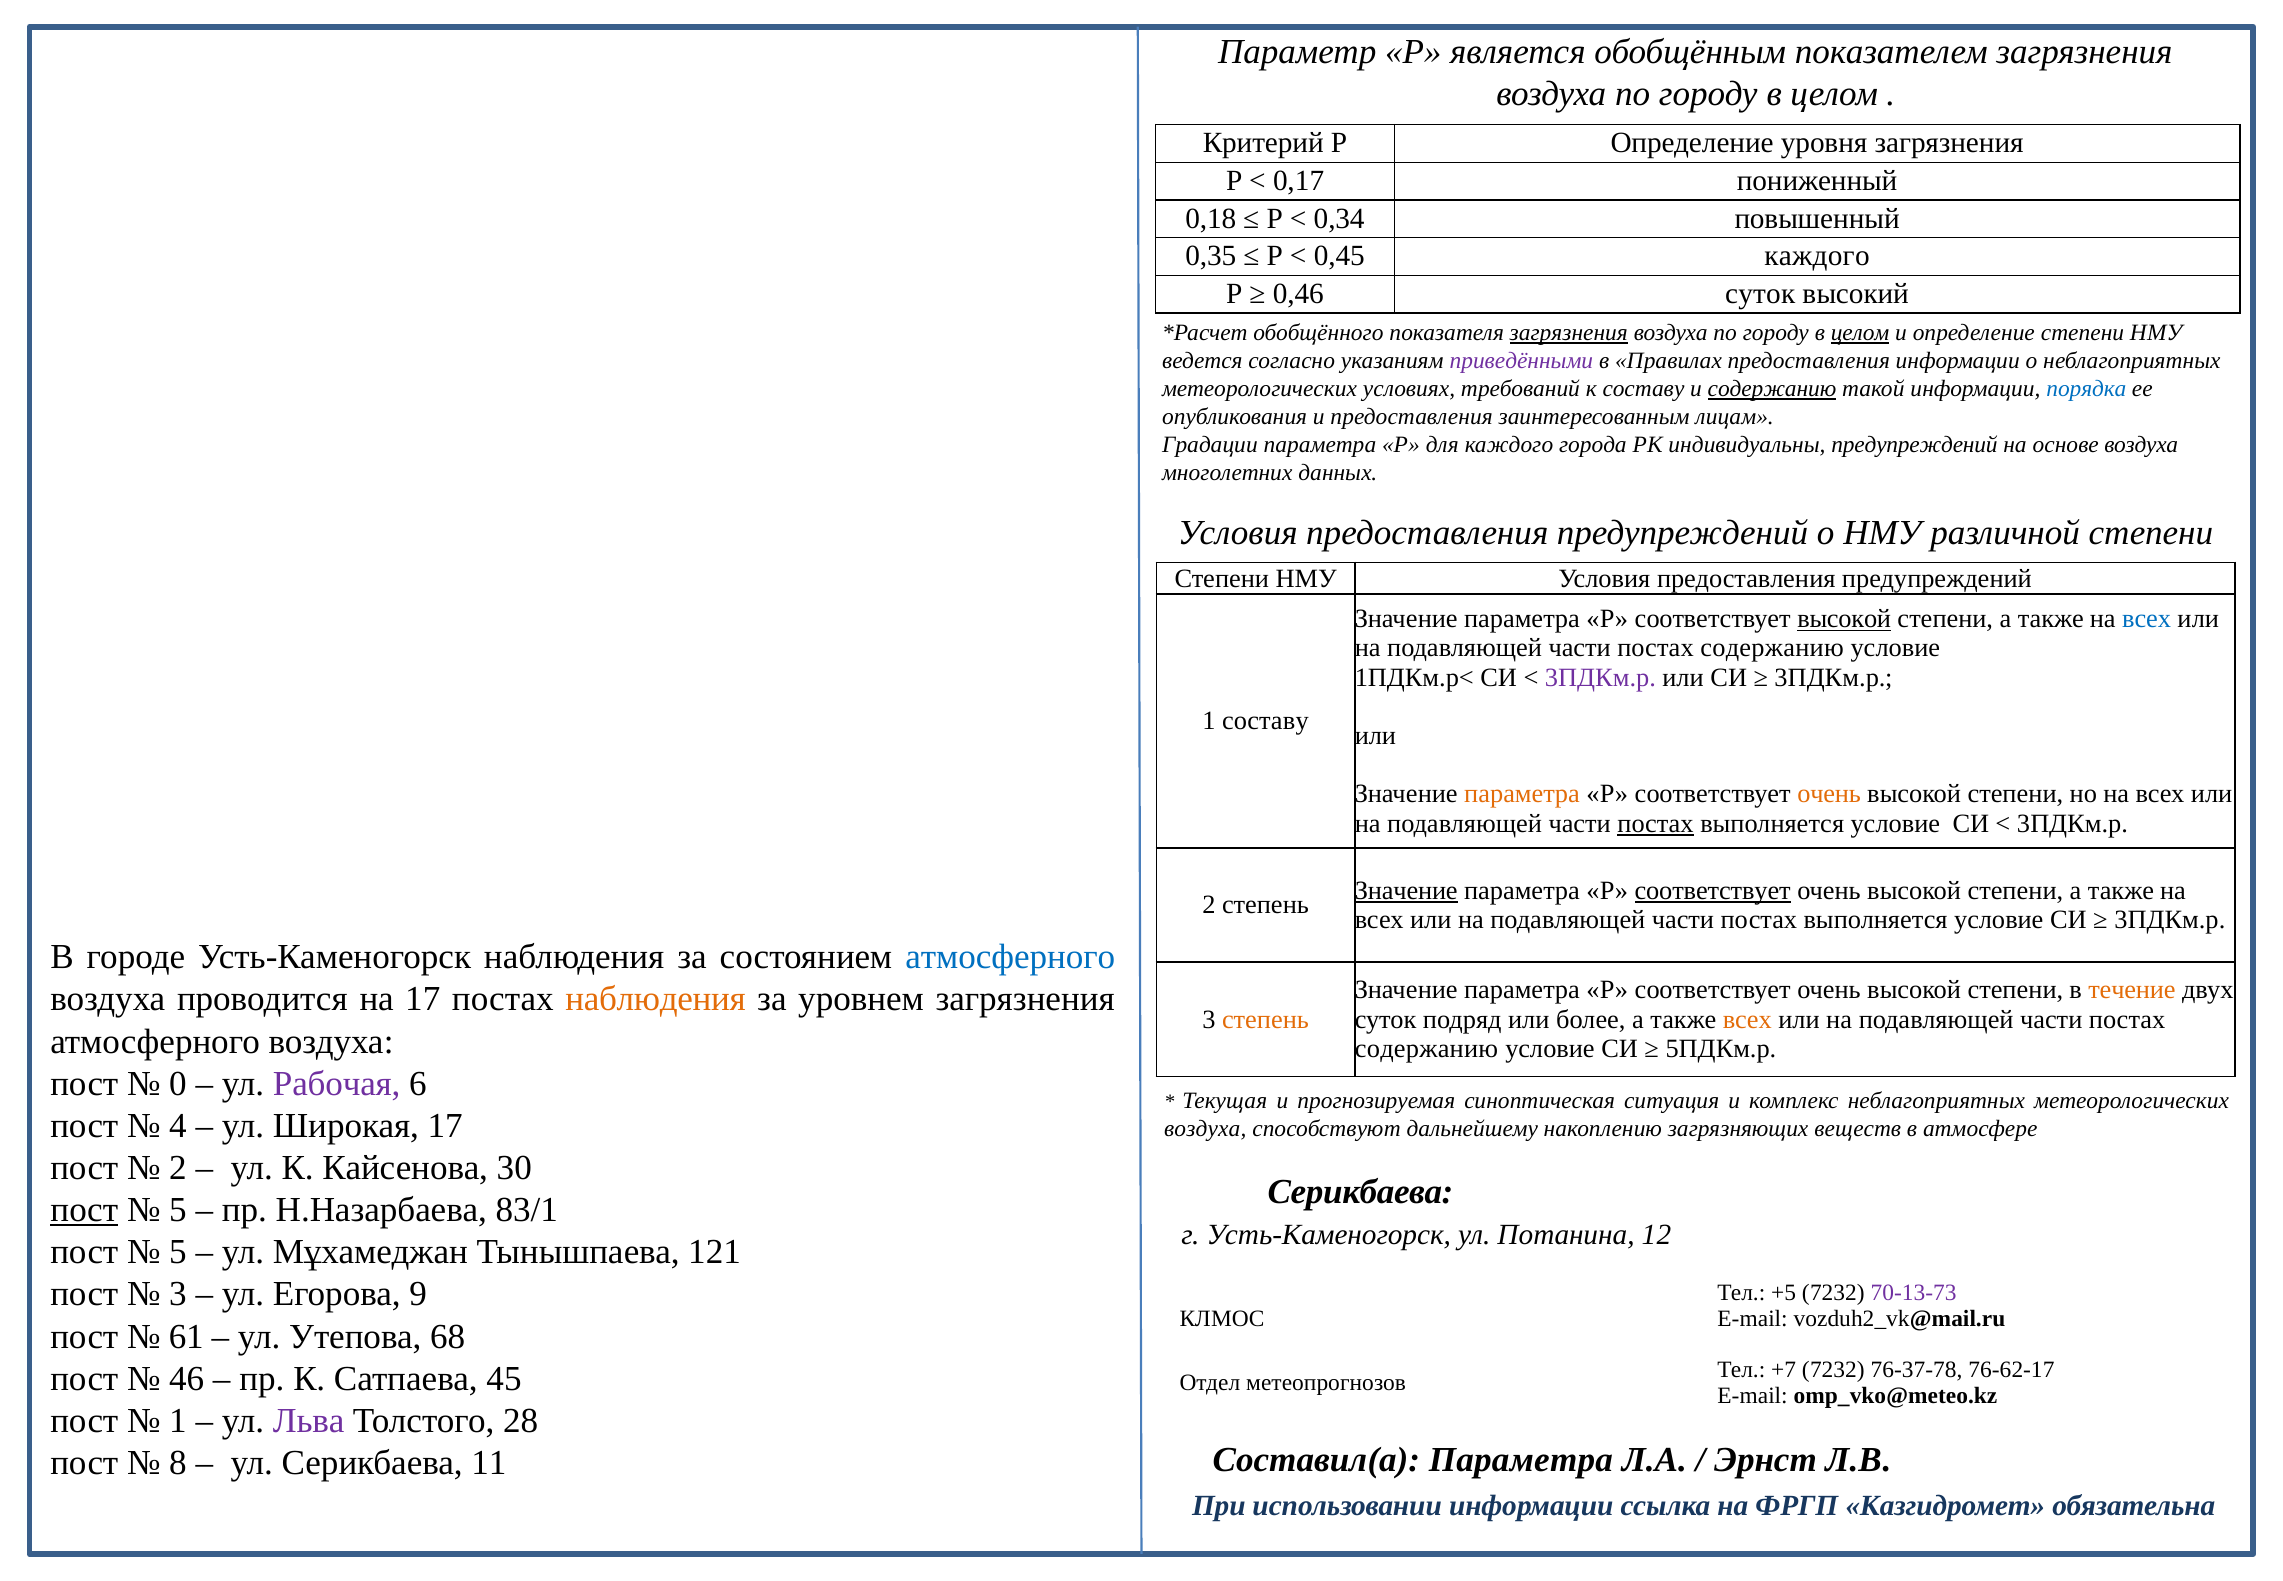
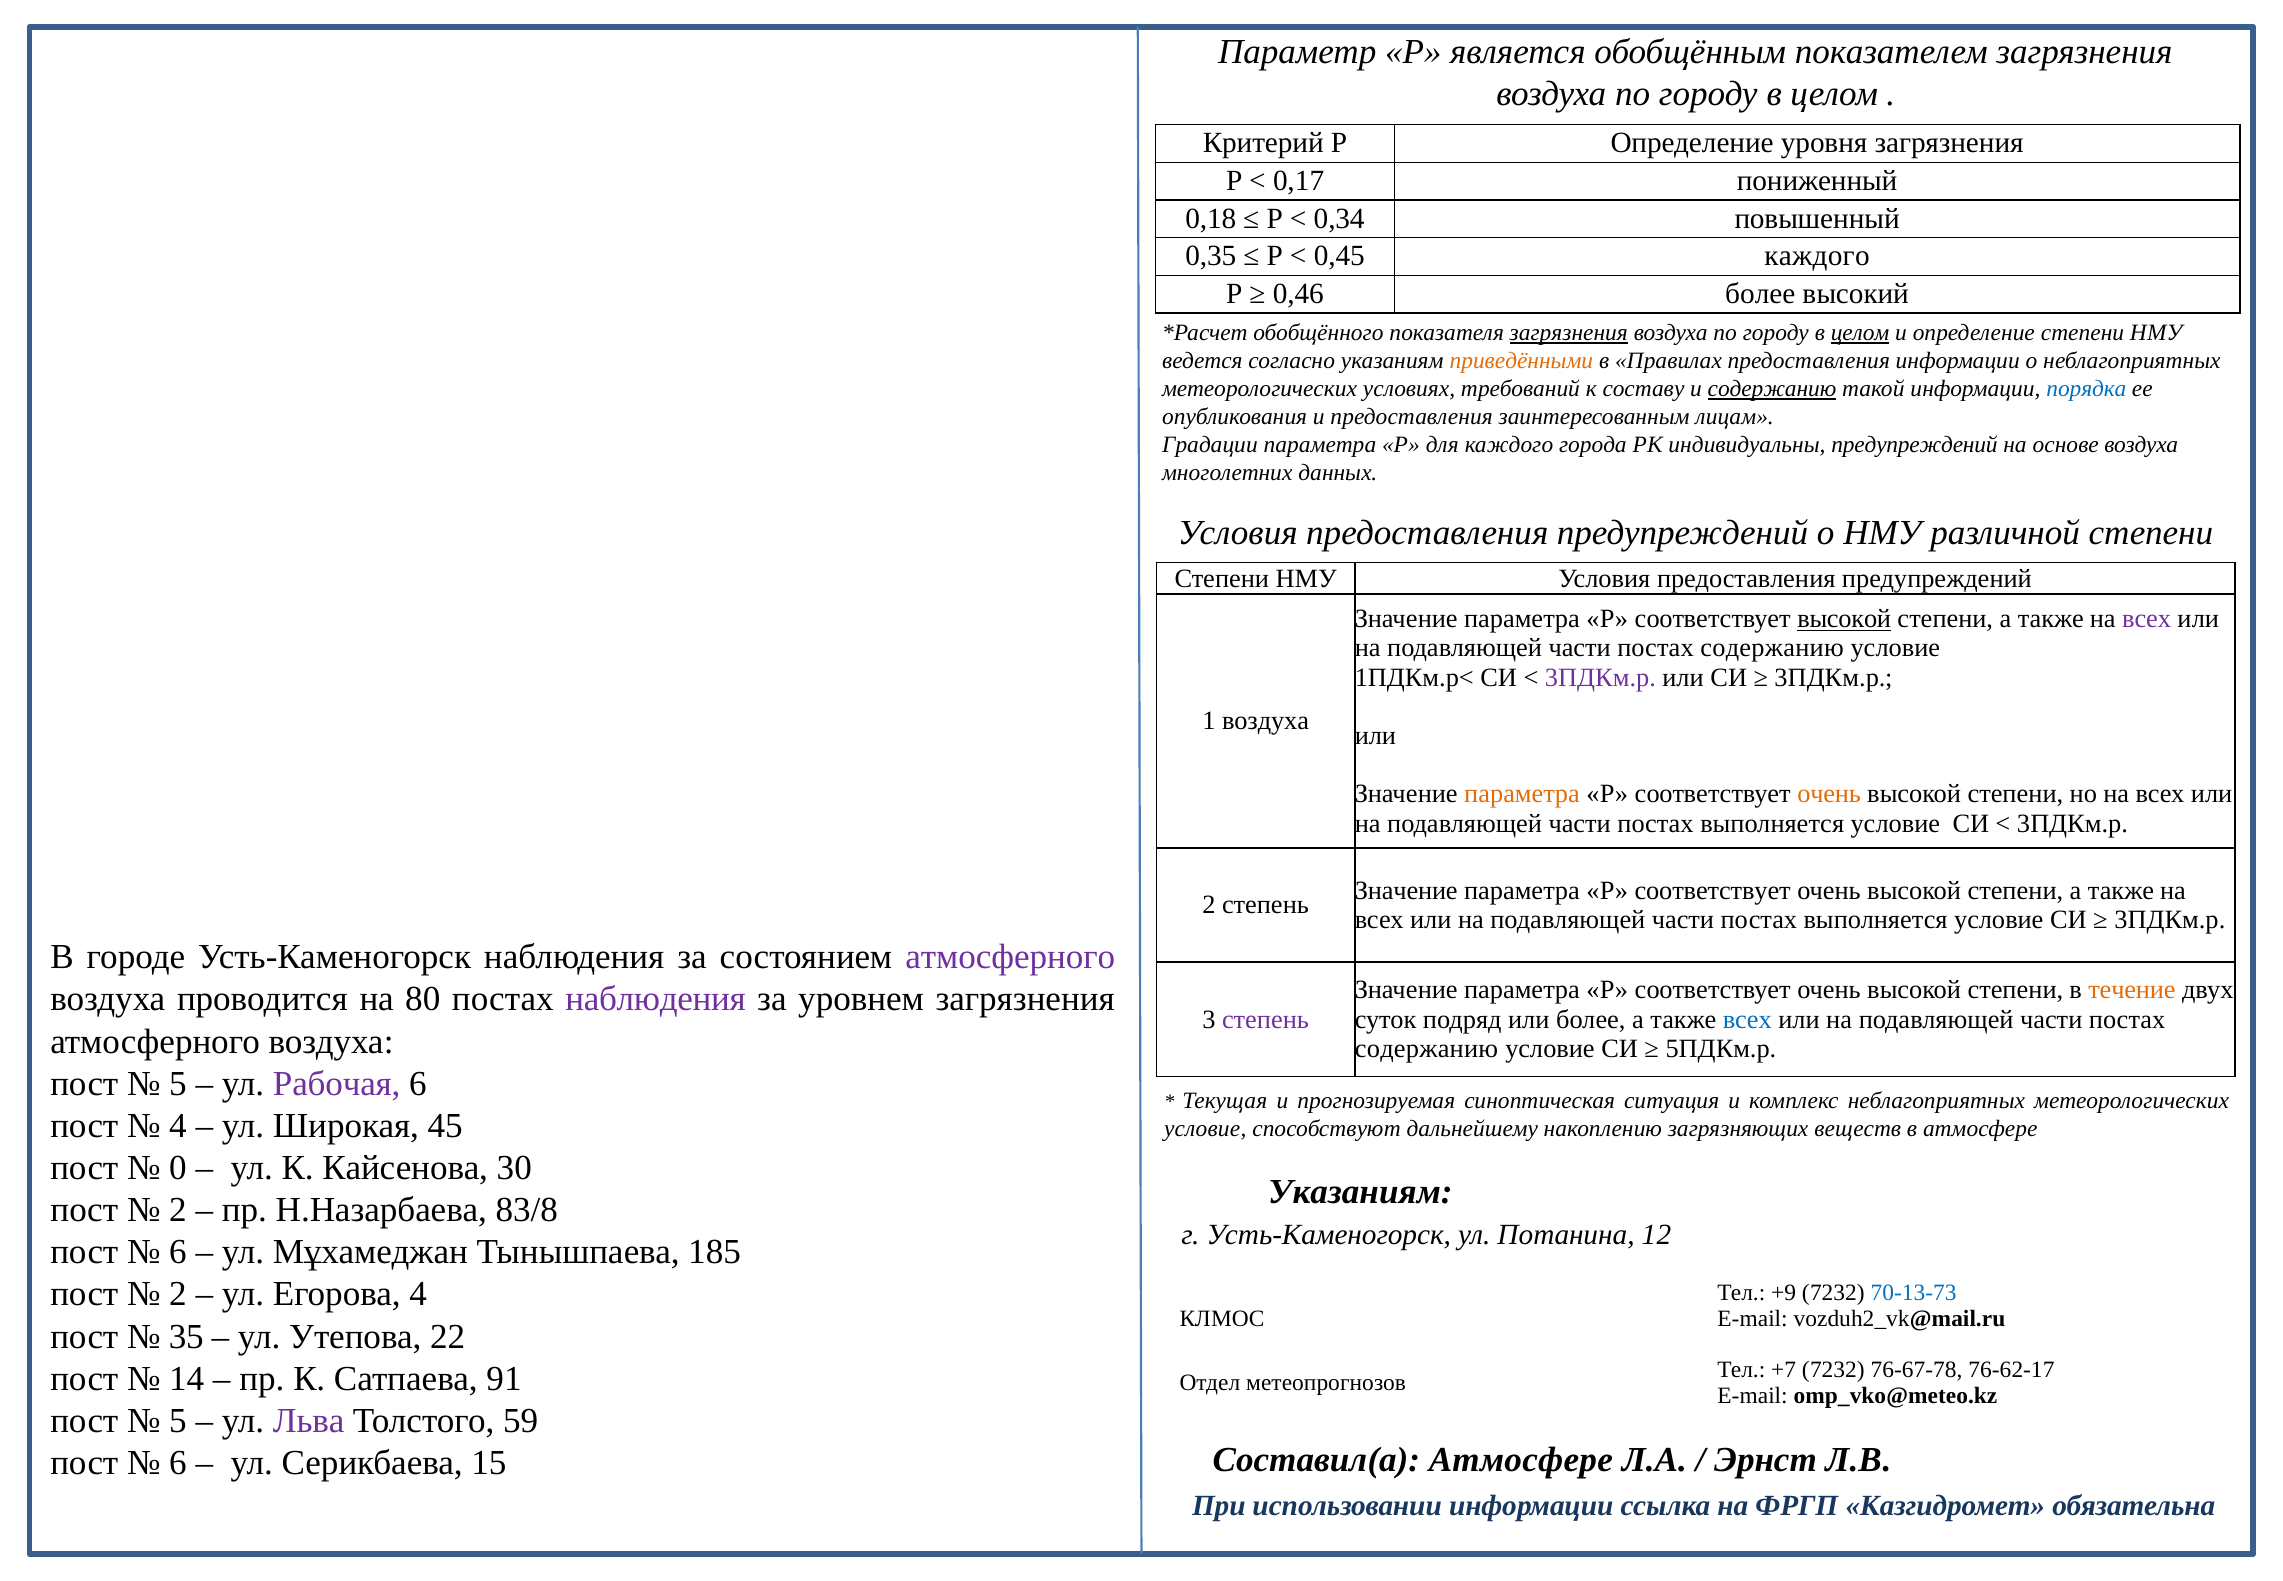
0,46 суток: суток -> более
приведёнными colour: purple -> orange
всех at (2147, 619) colour: blue -> purple
1 составу: составу -> воздуха
постах at (1655, 823) underline: present -> none
Значение at (1406, 890) underline: present -> none
соответствует at (1713, 890) underline: present -> none
атмосферного at (1010, 957) colour: blue -> purple
на 17: 17 -> 80
наблюдения at (656, 999) colour: orange -> purple
степень at (1265, 1019) colour: orange -> purple
всех at (1747, 1019) colour: orange -> blue
0 at (178, 1083): 0 -> 5
Широкая 17: 17 -> 45
воздуха at (1205, 1129): воздуха -> условие
2 at (178, 1168): 2 -> 0
Серикбаева at (1361, 1191): Серикбаева -> Указаниям
пост at (84, 1210) underline: present -> none
5 at (178, 1210): 5 -> 2
83/1: 83/1 -> 83/8
5 at (178, 1252): 5 -> 6
121: 121 -> 185
3 at (178, 1294): 3 -> 2
Егорова 9: 9 -> 4
+5: +5 -> +9
70-13-73 colour: purple -> blue
61: 61 -> 35
68: 68 -> 22
76-37-78: 76-37-78 -> 76-67-78
46: 46 -> 14
45: 45 -> 91
1 at (178, 1420): 1 -> 5
28: 28 -> 59
Составил(а Параметра: Параметра -> Атмосфере
8 at (178, 1463): 8 -> 6
11: 11 -> 15
